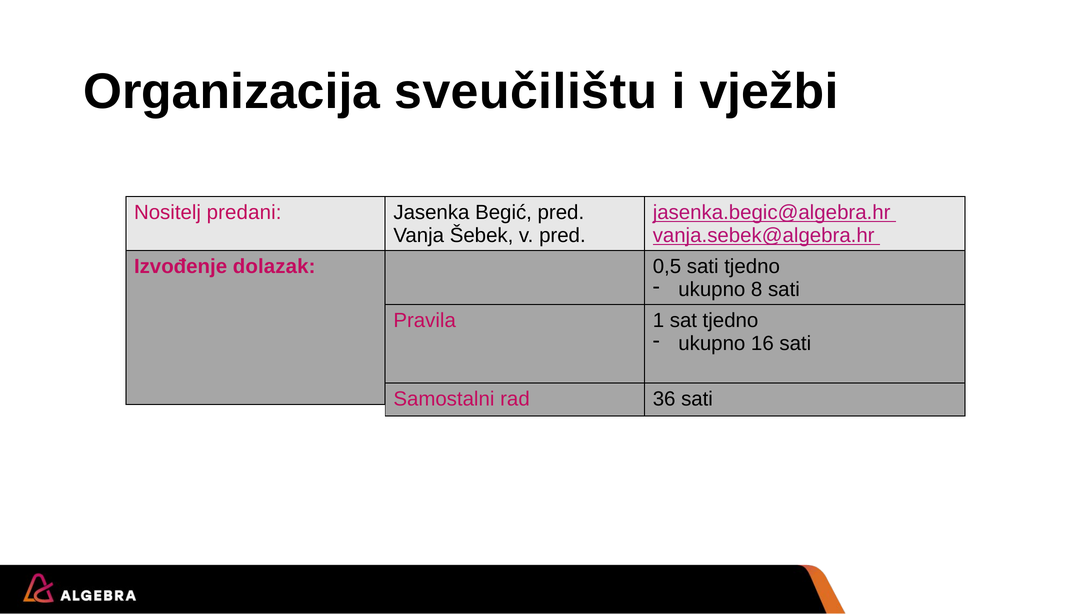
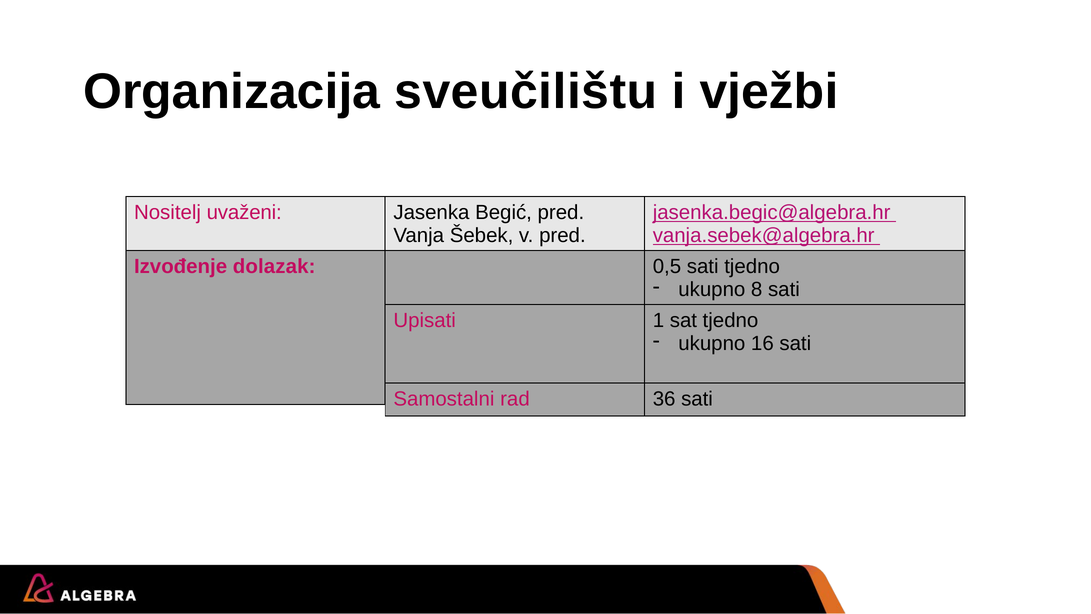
predani: predani -> uvaženi
Pravila: Pravila -> Upisati
